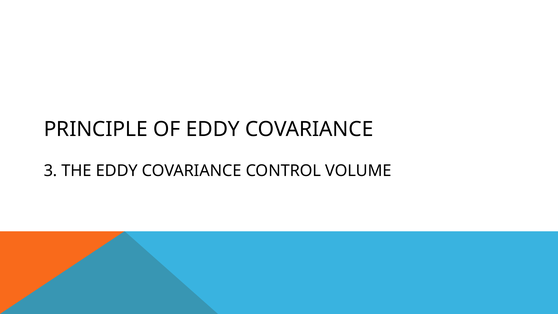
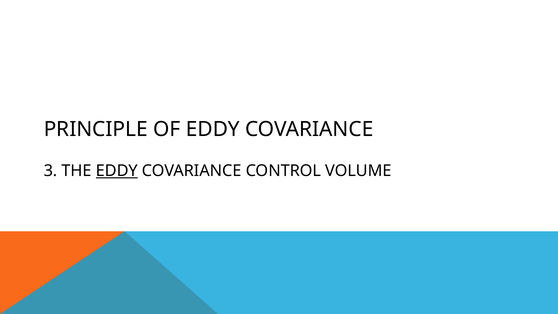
EDDY at (117, 171) underline: none -> present
